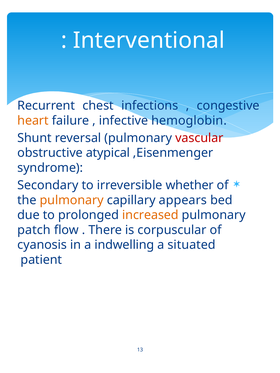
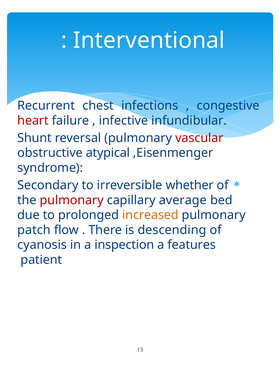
heart colour: orange -> red
hemoglobin: hemoglobin -> infundibular
pulmonary at (72, 200) colour: orange -> red
appears: appears -> average
corpuscular: corpuscular -> descending
indwelling: indwelling -> inspection
situated: situated -> features
